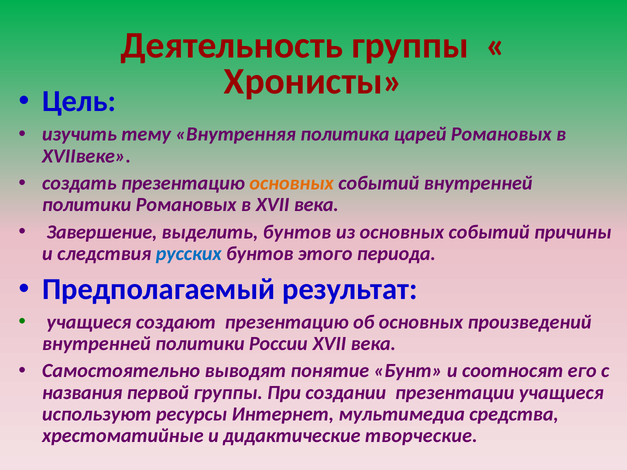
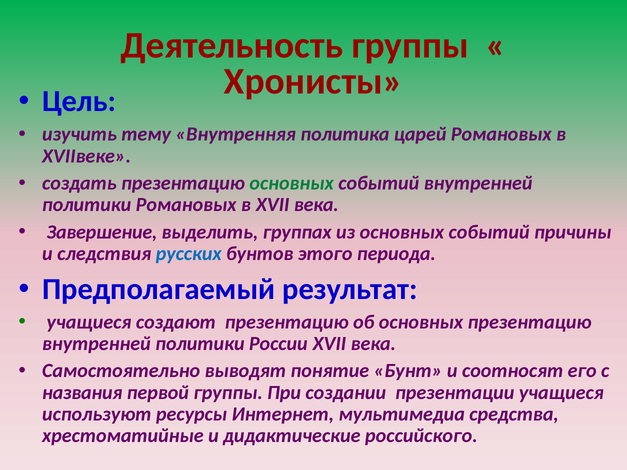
основных at (292, 183) colour: orange -> green
выделить бунтов: бунтов -> группах
основных произведений: произведений -> презентацию
творческие: творческие -> российского
